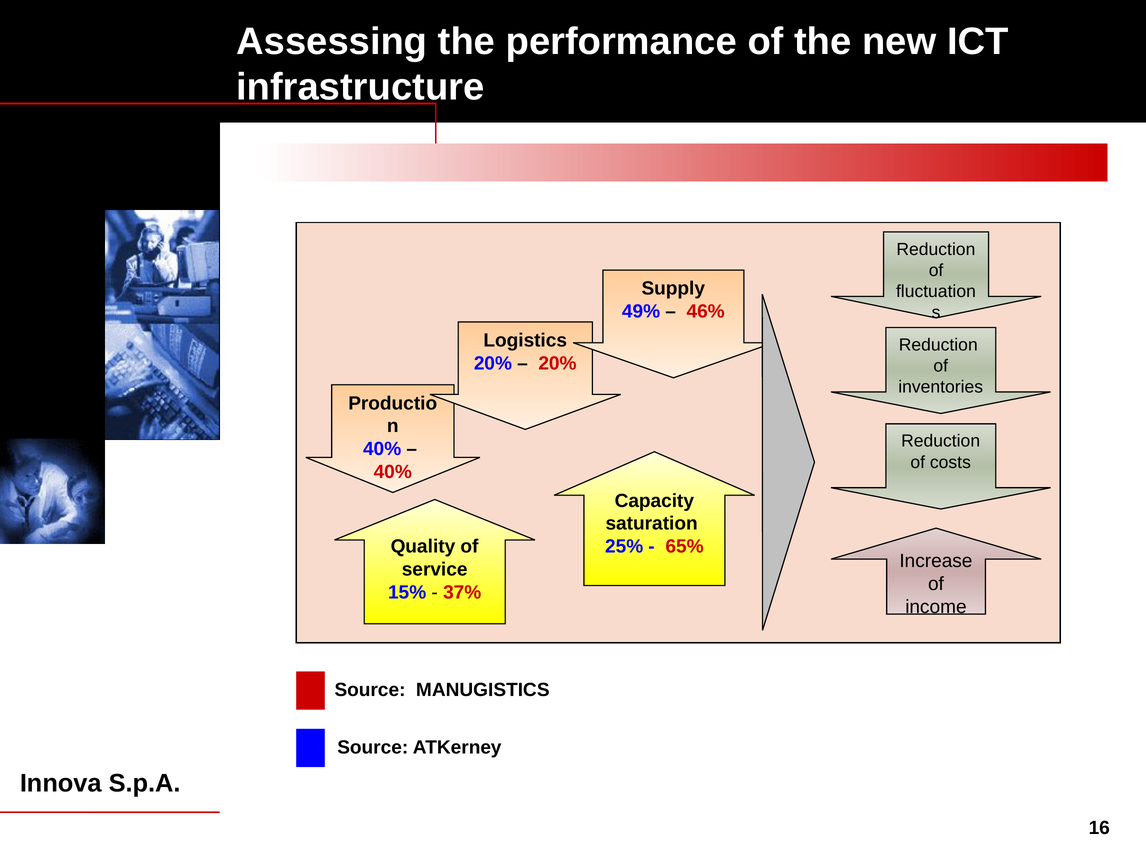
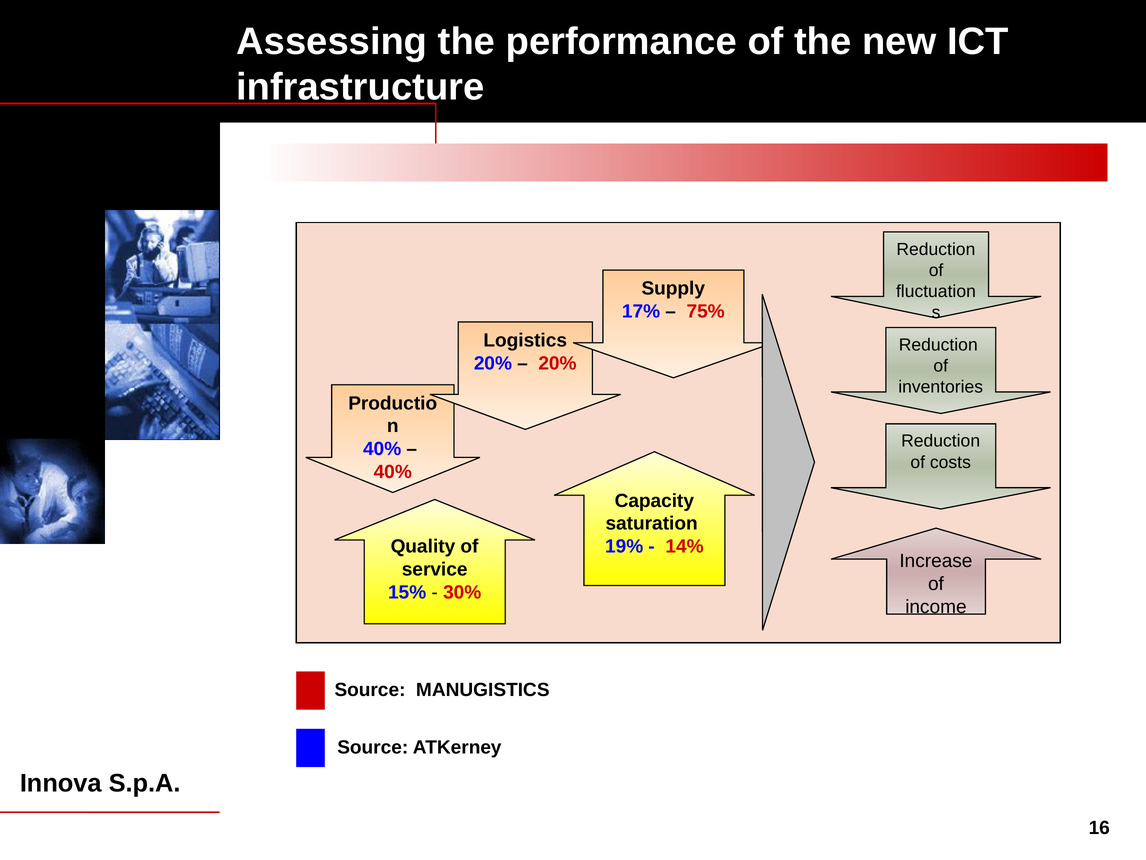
49%: 49% -> 17%
46%: 46% -> 75%
25%: 25% -> 19%
65%: 65% -> 14%
37%: 37% -> 30%
